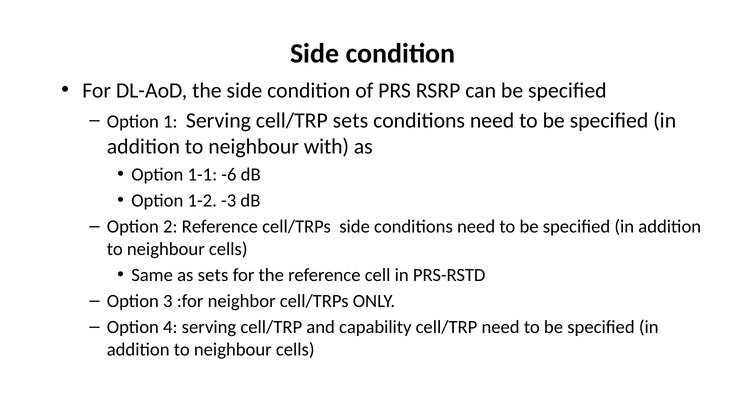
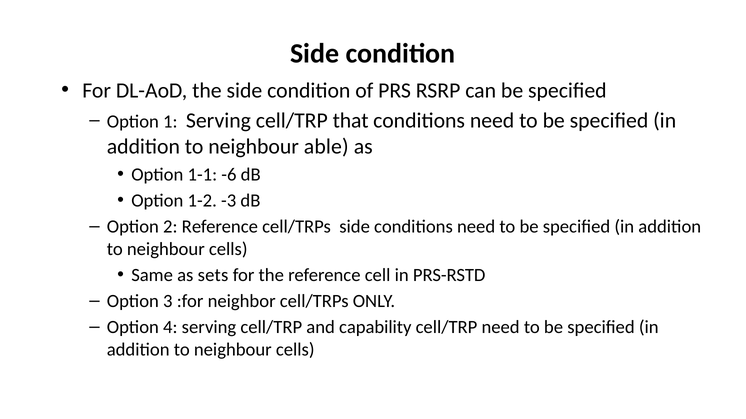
cell/TRP sets: sets -> that
with: with -> able
